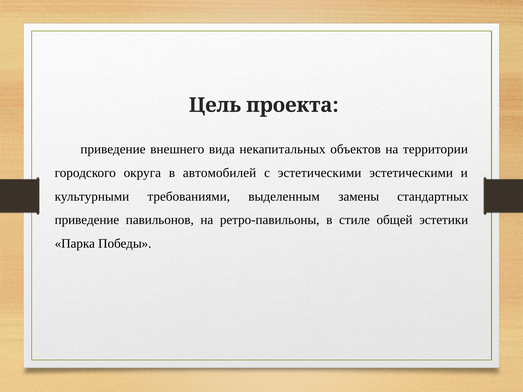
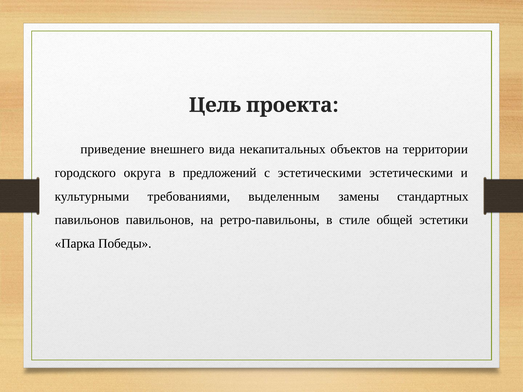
автомобилей: автомобилей -> предложений
приведение at (87, 220): приведение -> павильонов
